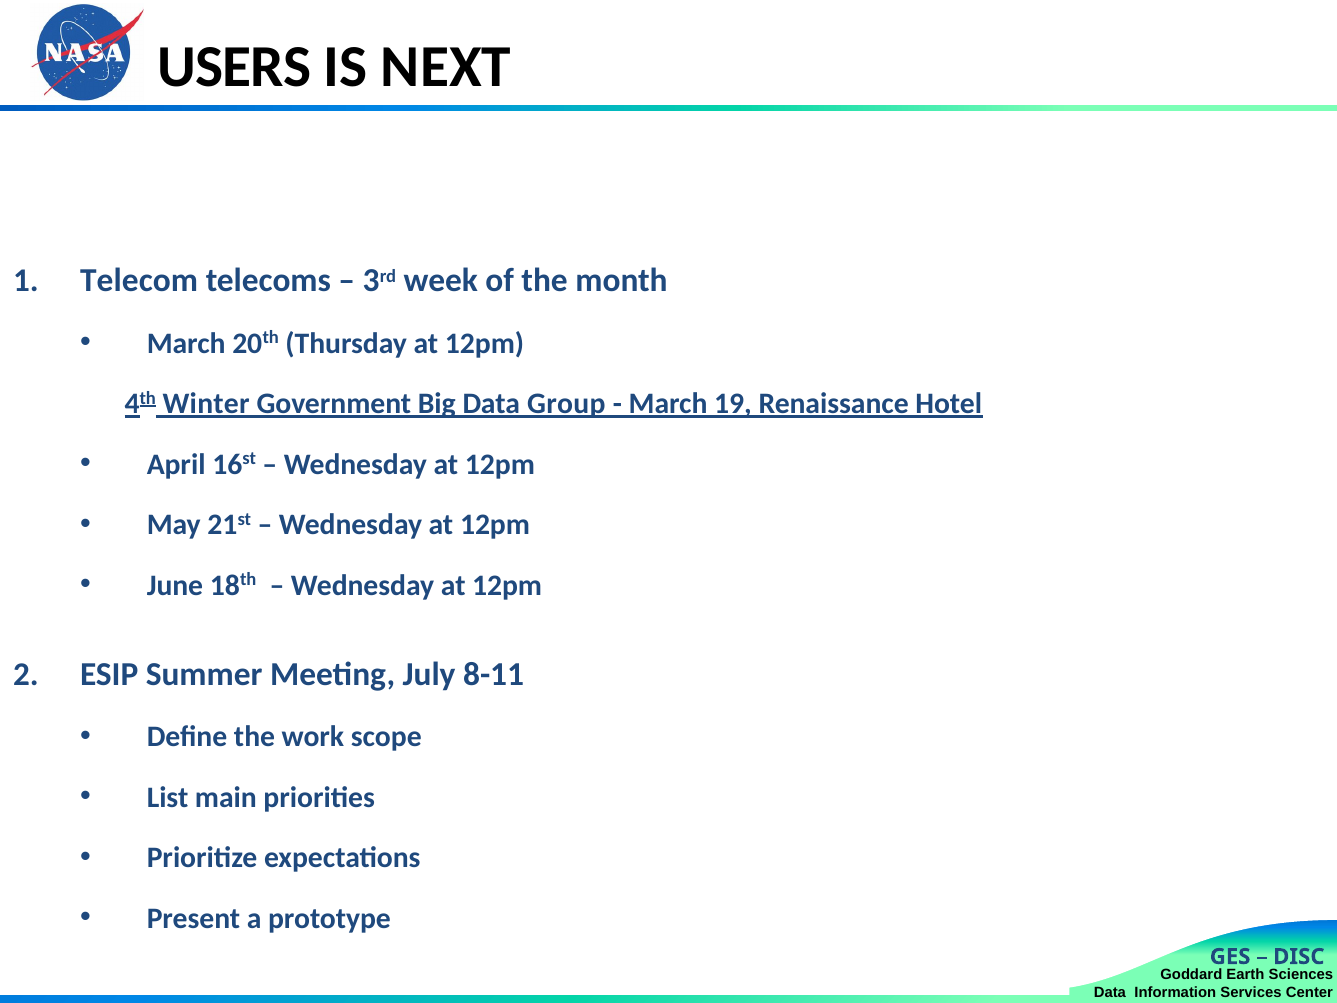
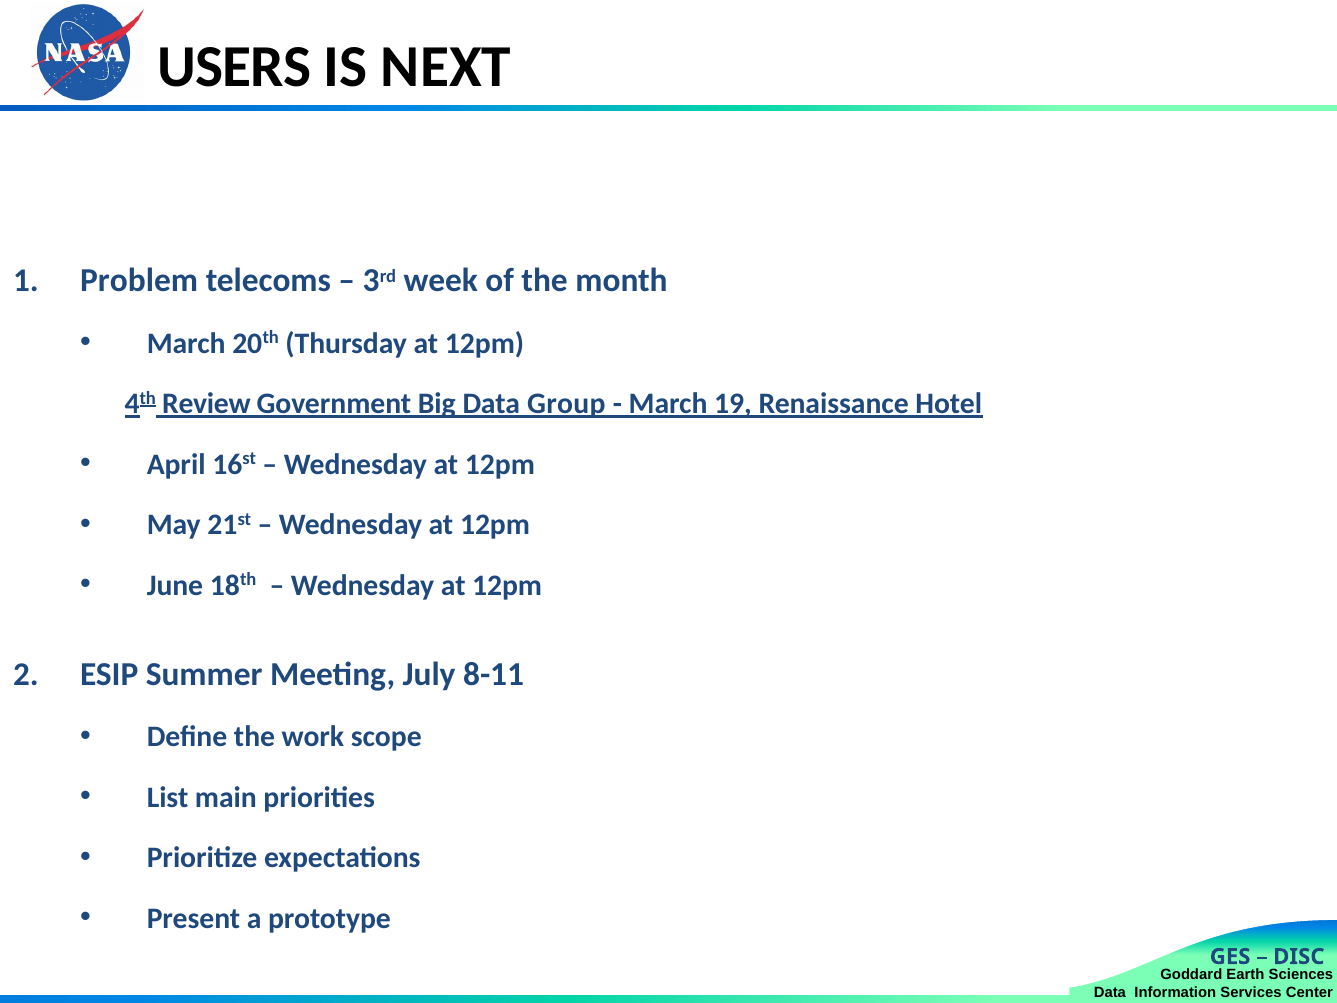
Telecom: Telecom -> Problem
Winter: Winter -> Review
